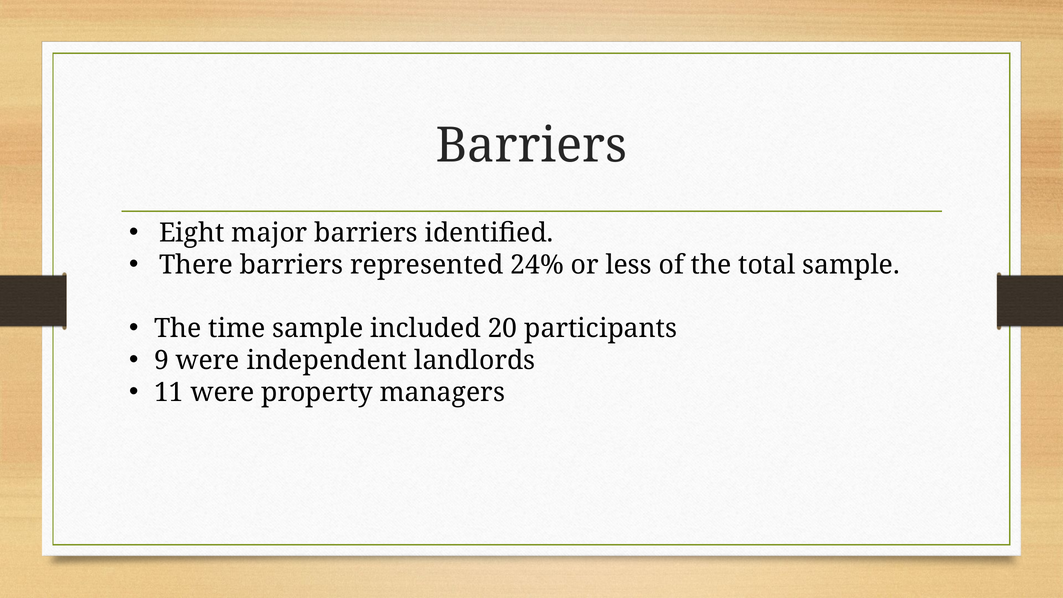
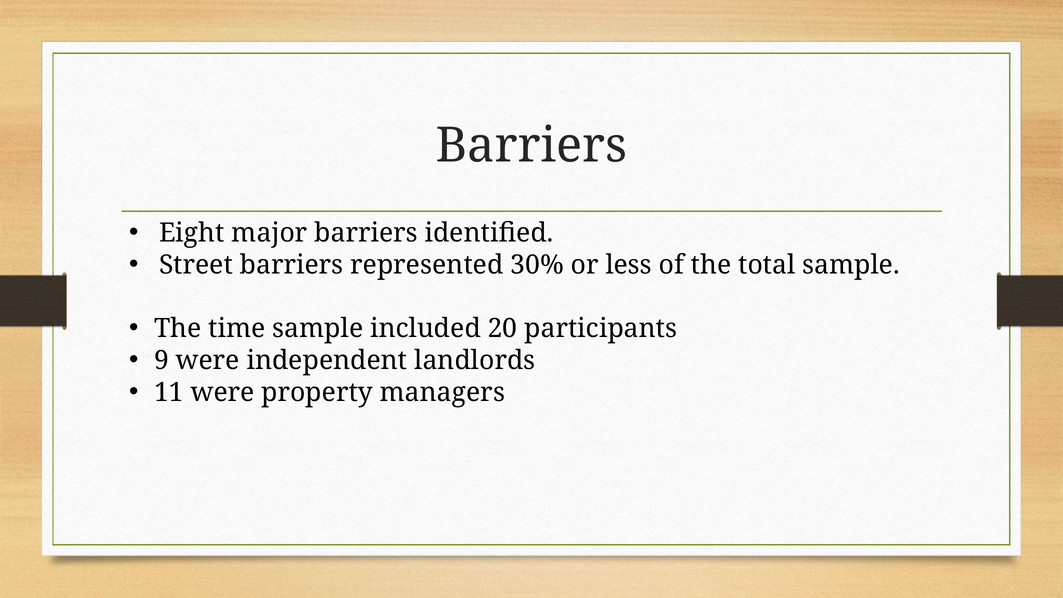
There: There -> Street
24%: 24% -> 30%
